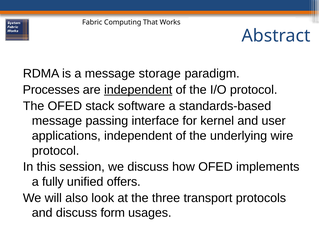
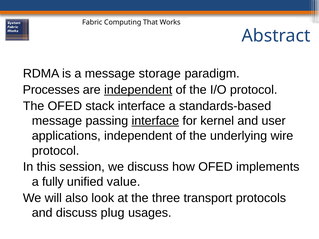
stack software: software -> interface
interface at (155, 121) underline: none -> present
offers: offers -> value
form: form -> plug
